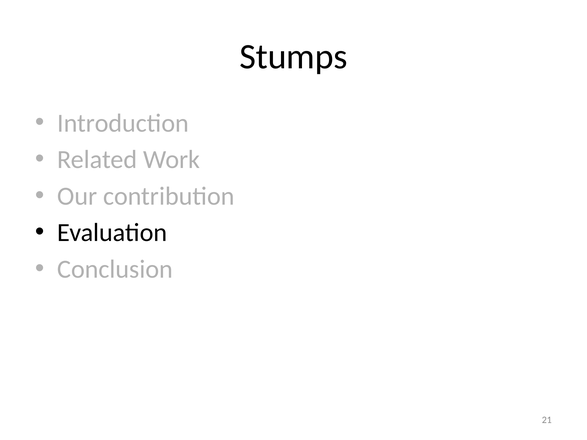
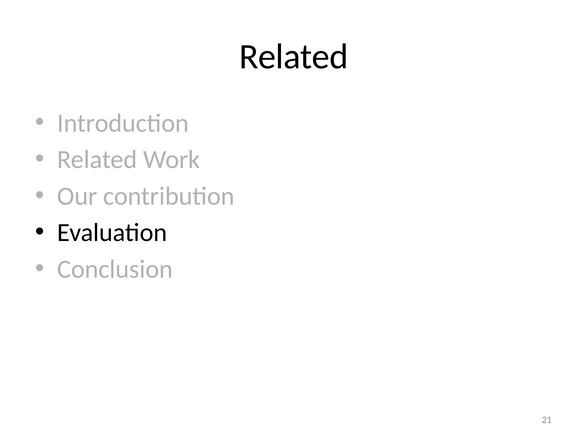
Stumps at (294, 57): Stumps -> Related
